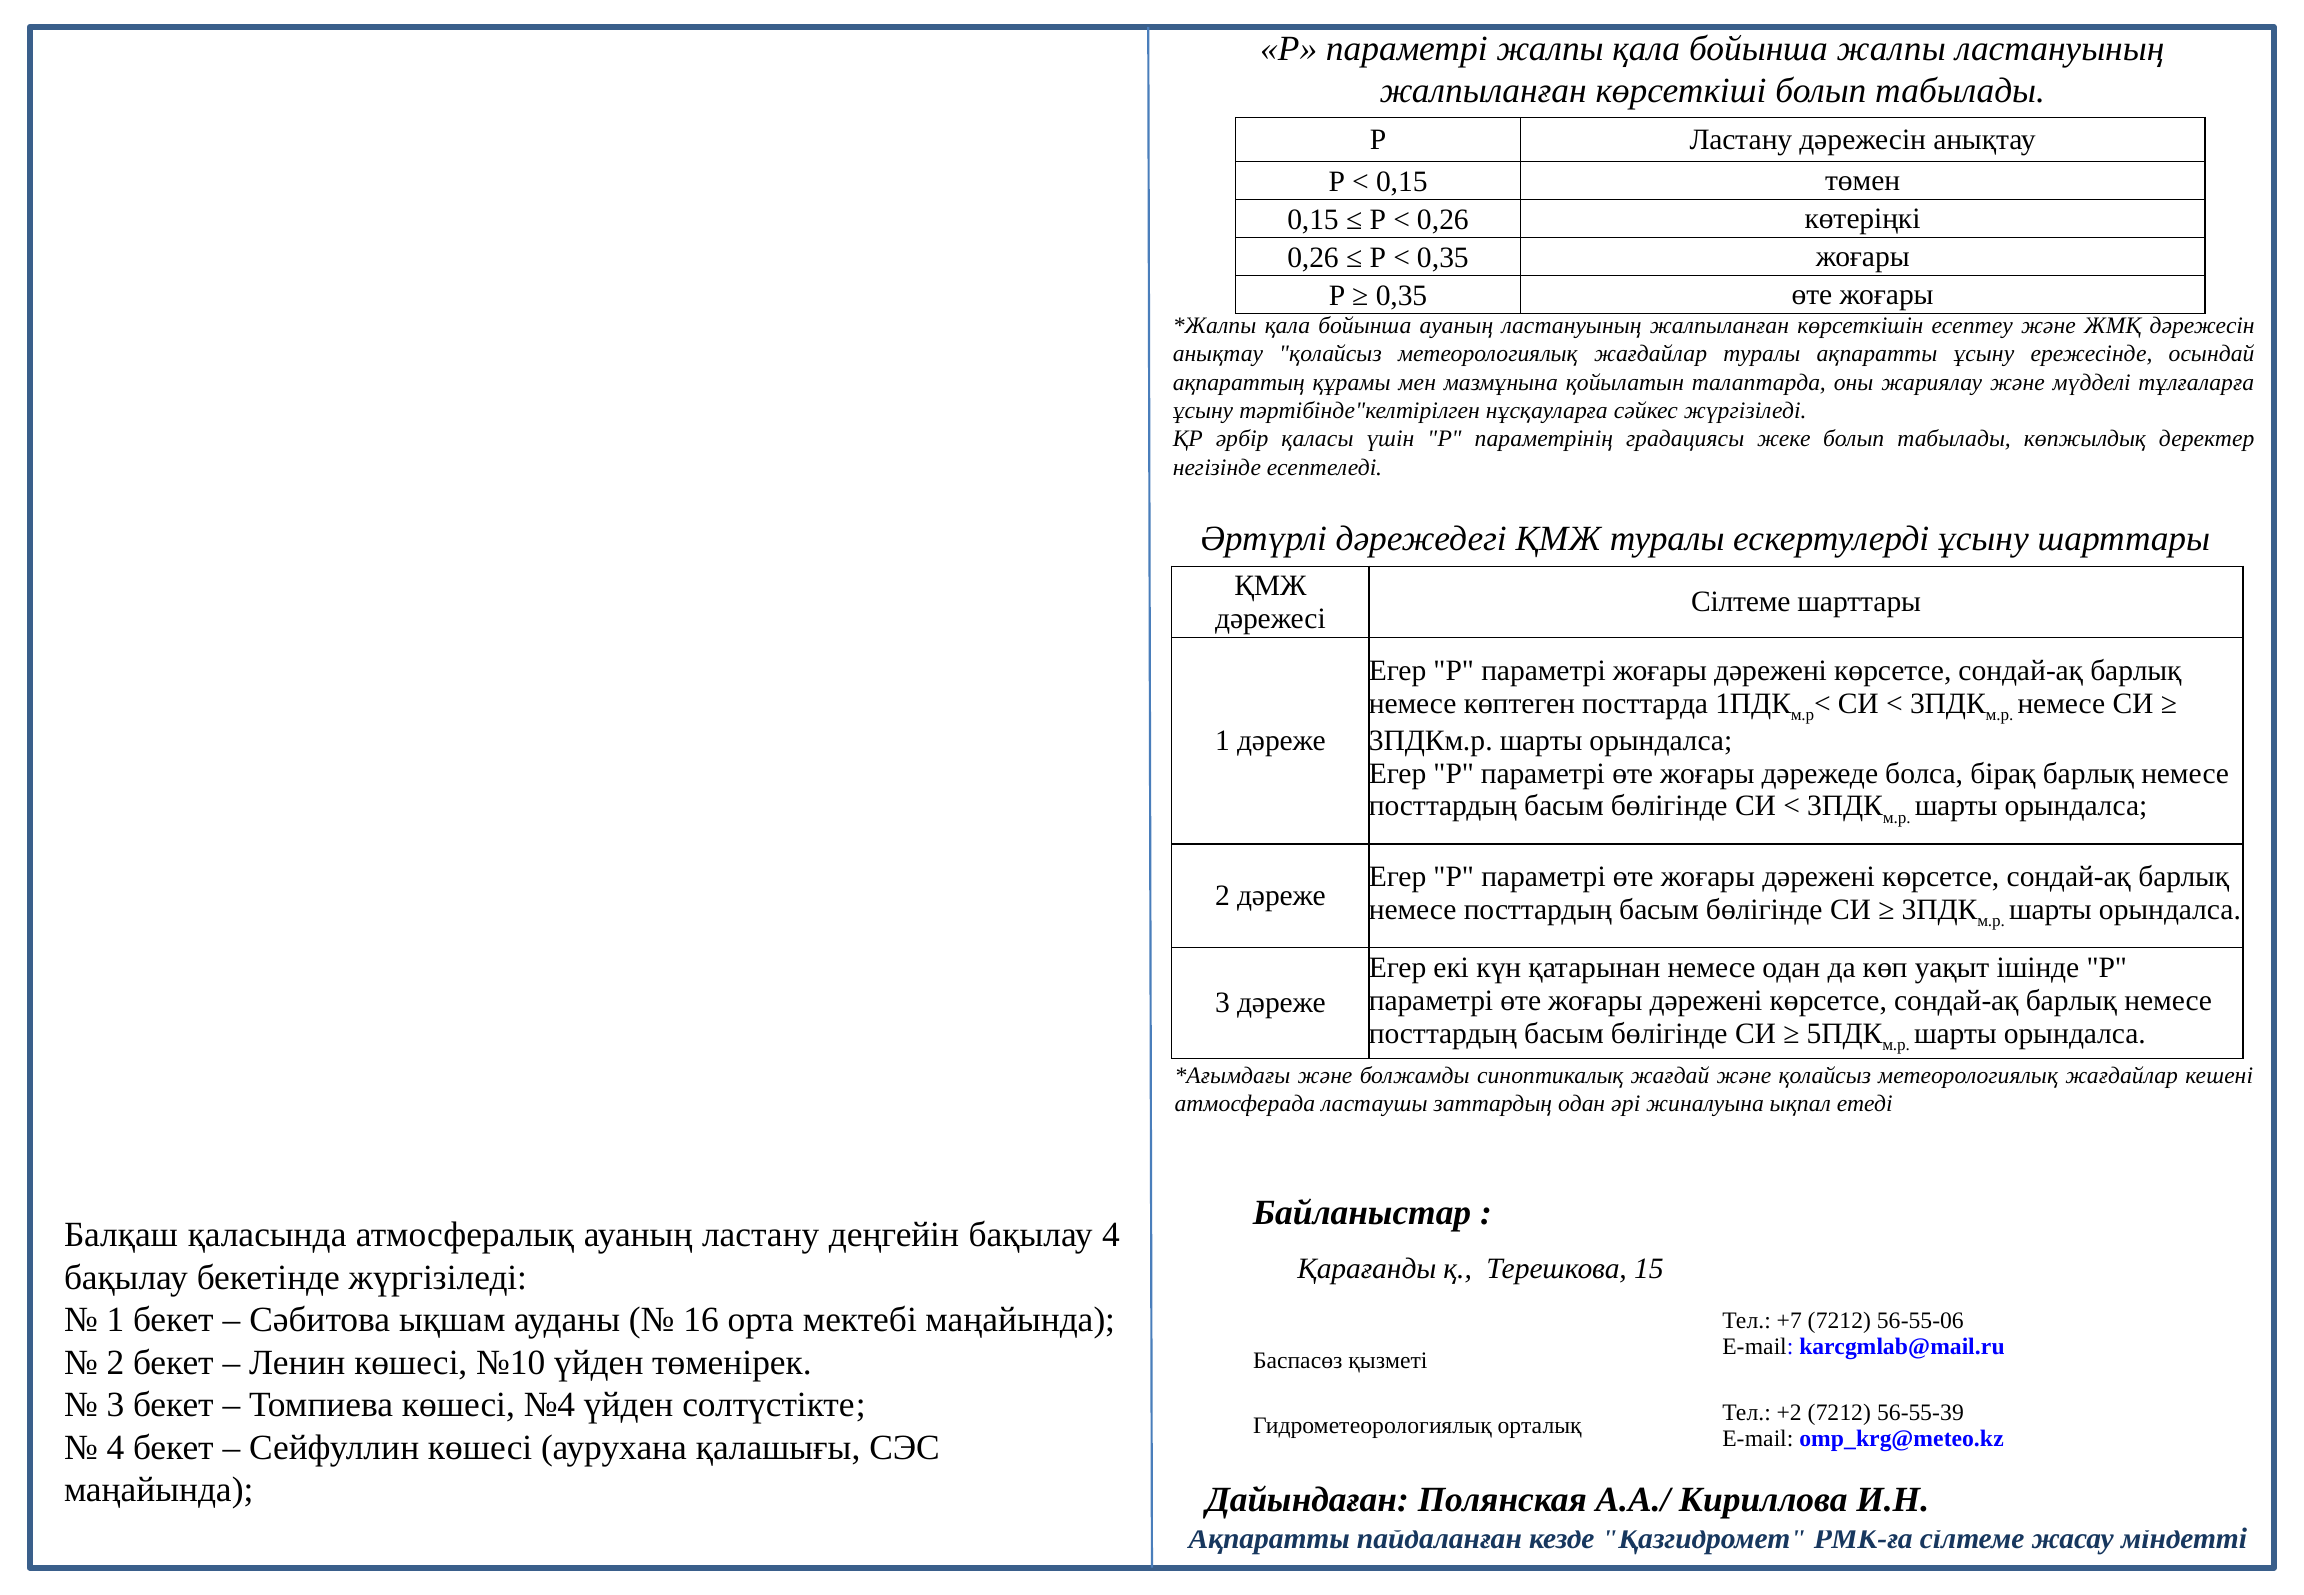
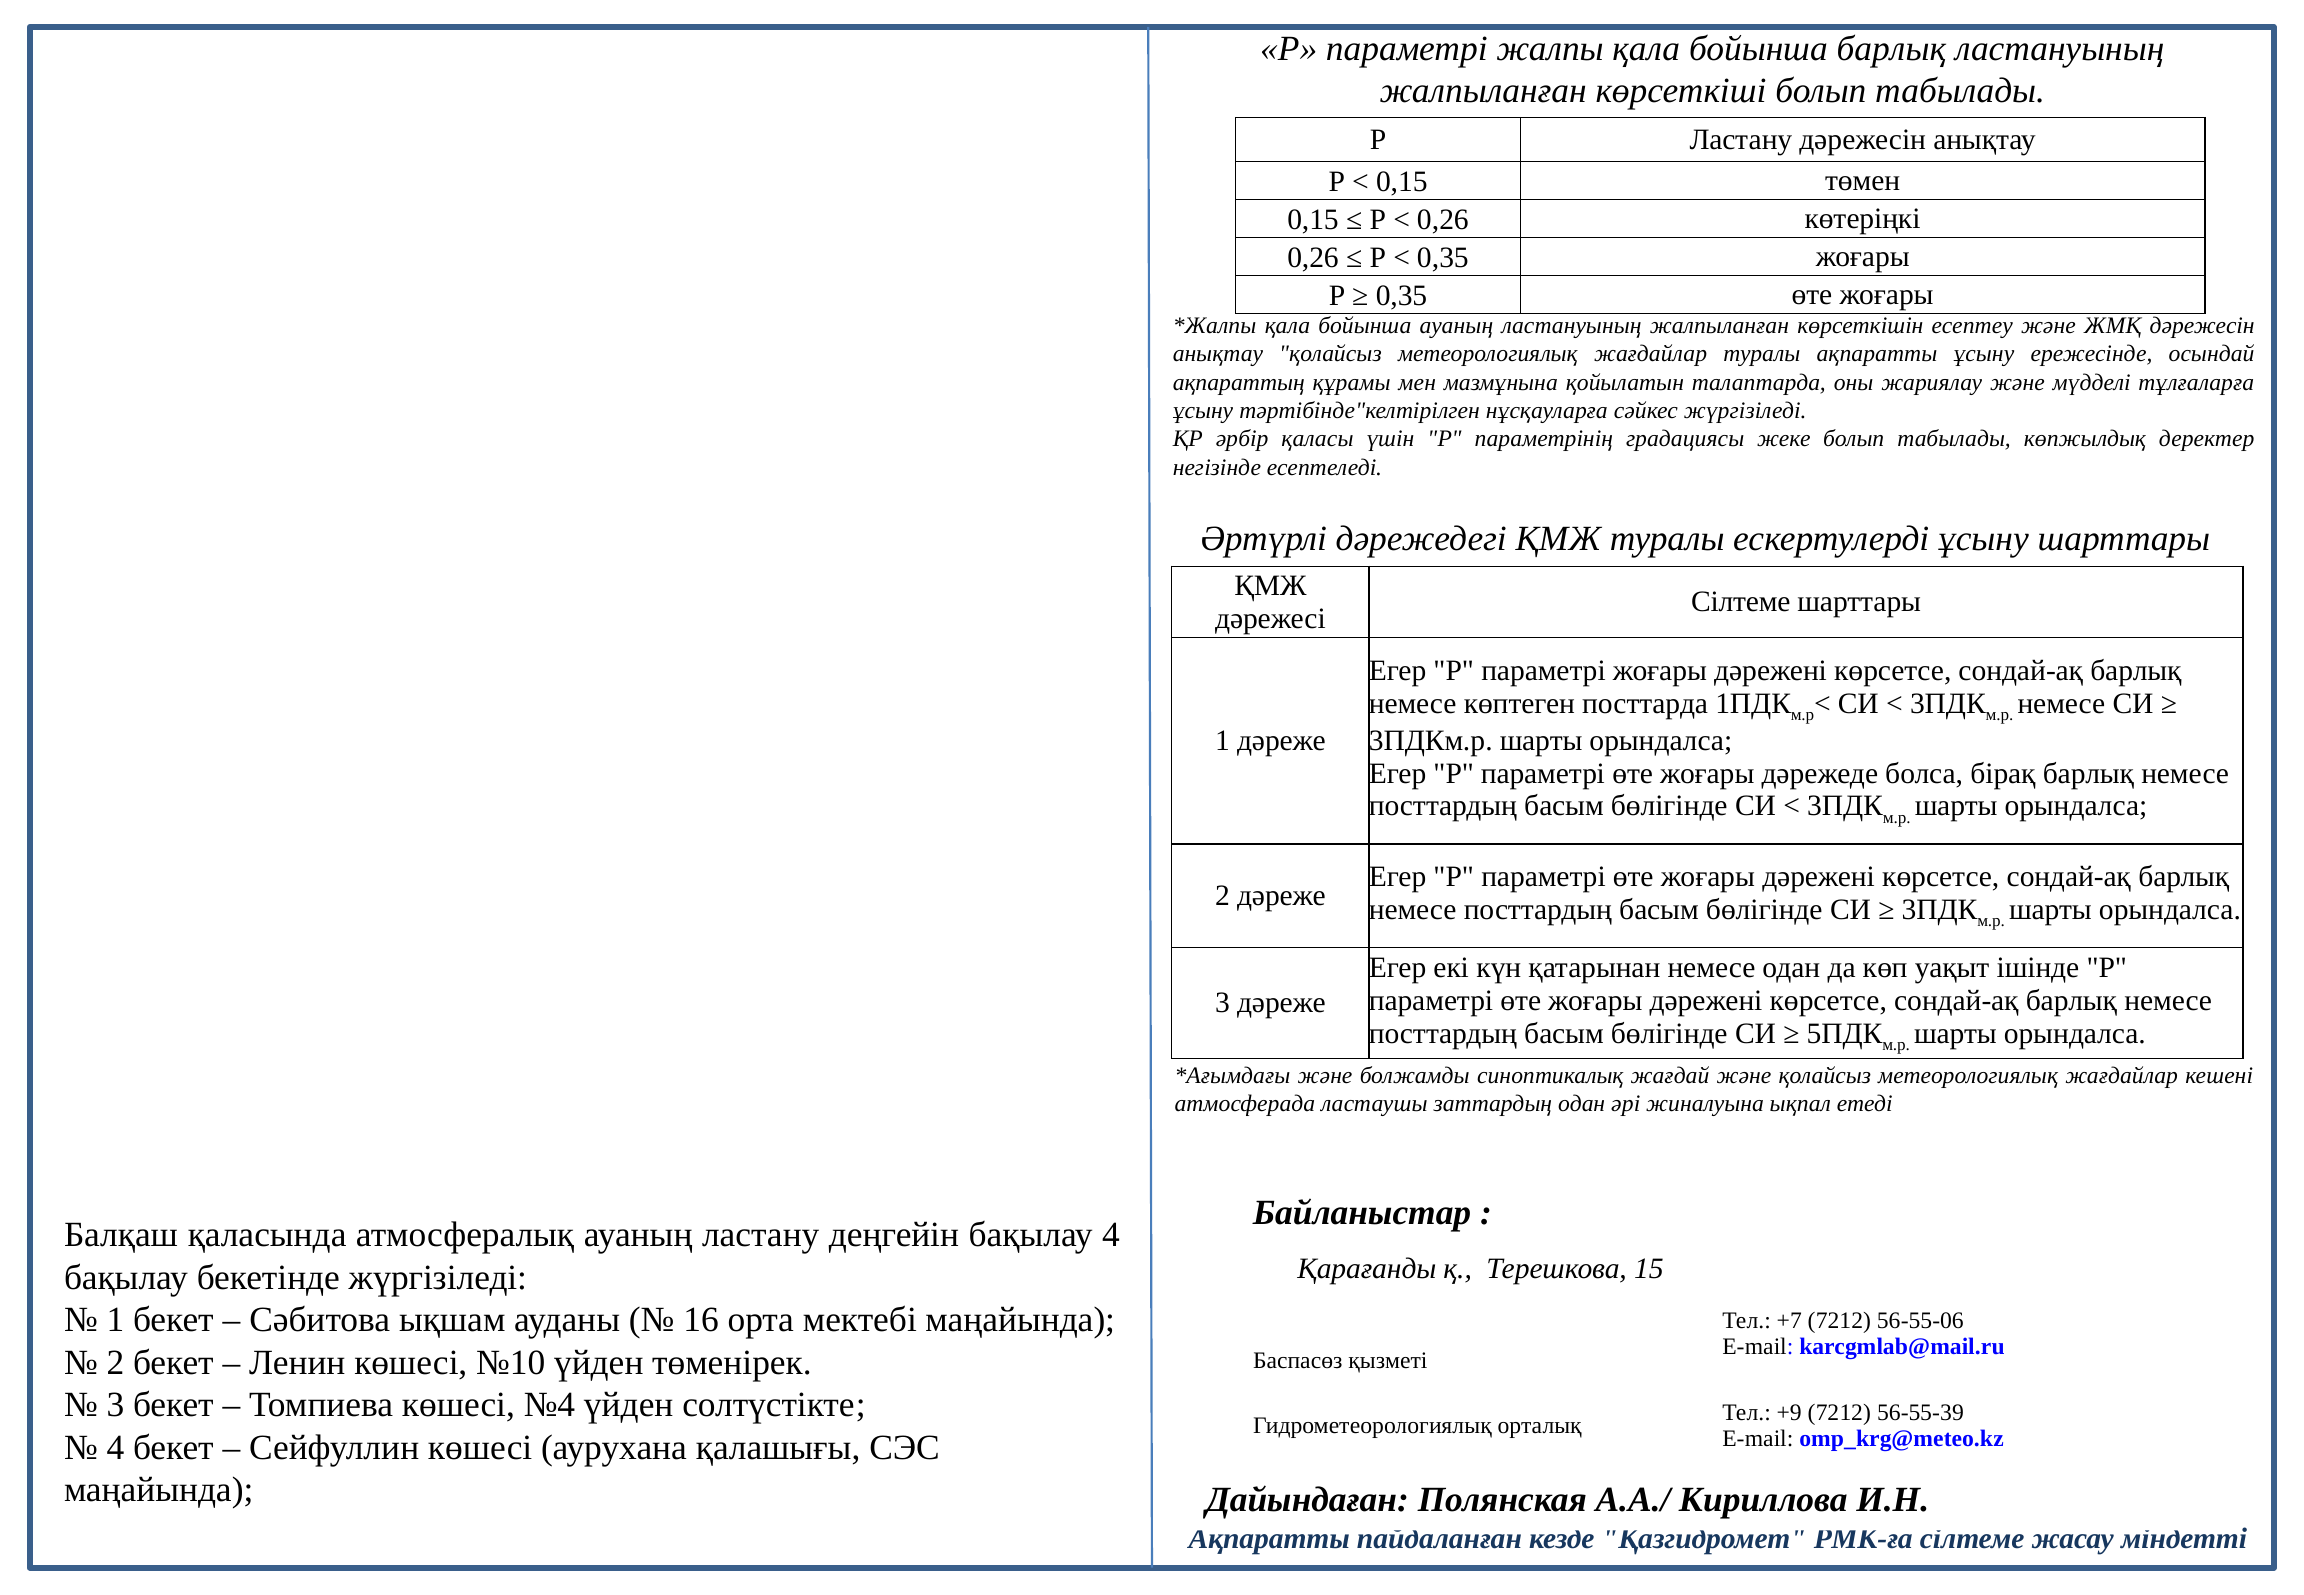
бойынша жалпы: жалпы -> барлық
+2: +2 -> +9
